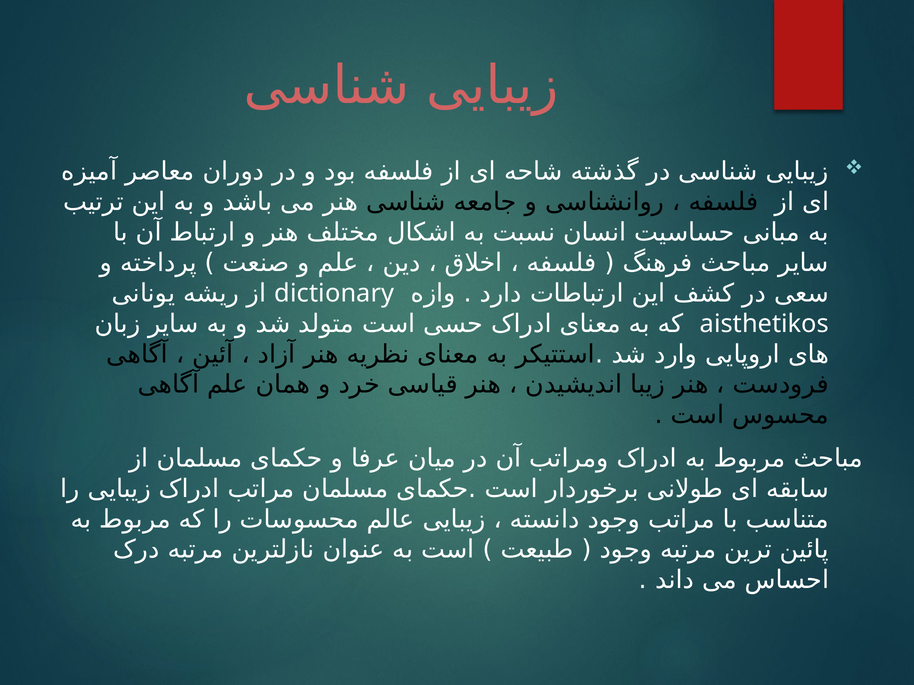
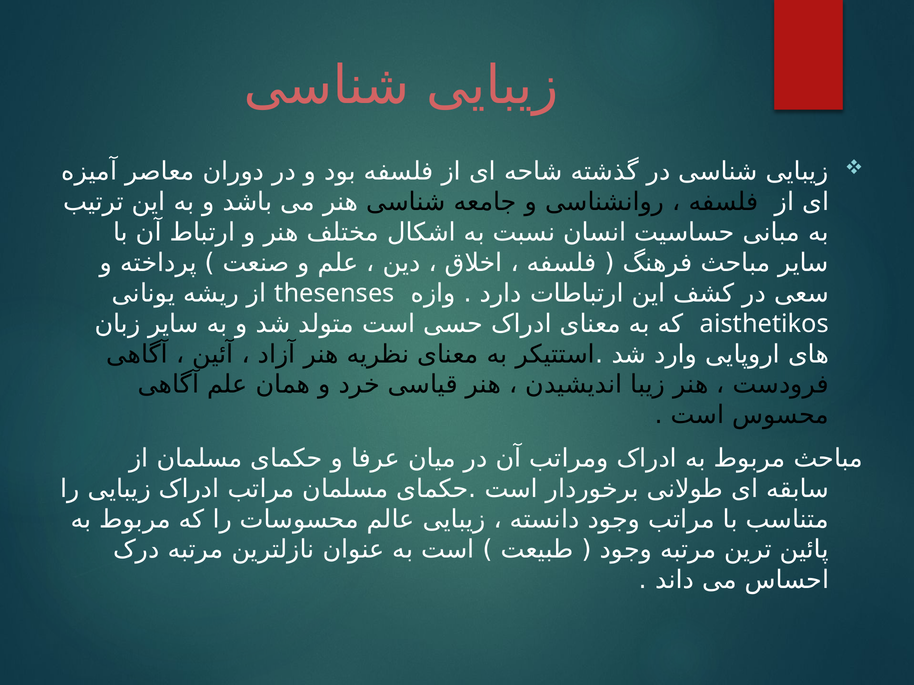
dictionary: dictionary -> thesenses
